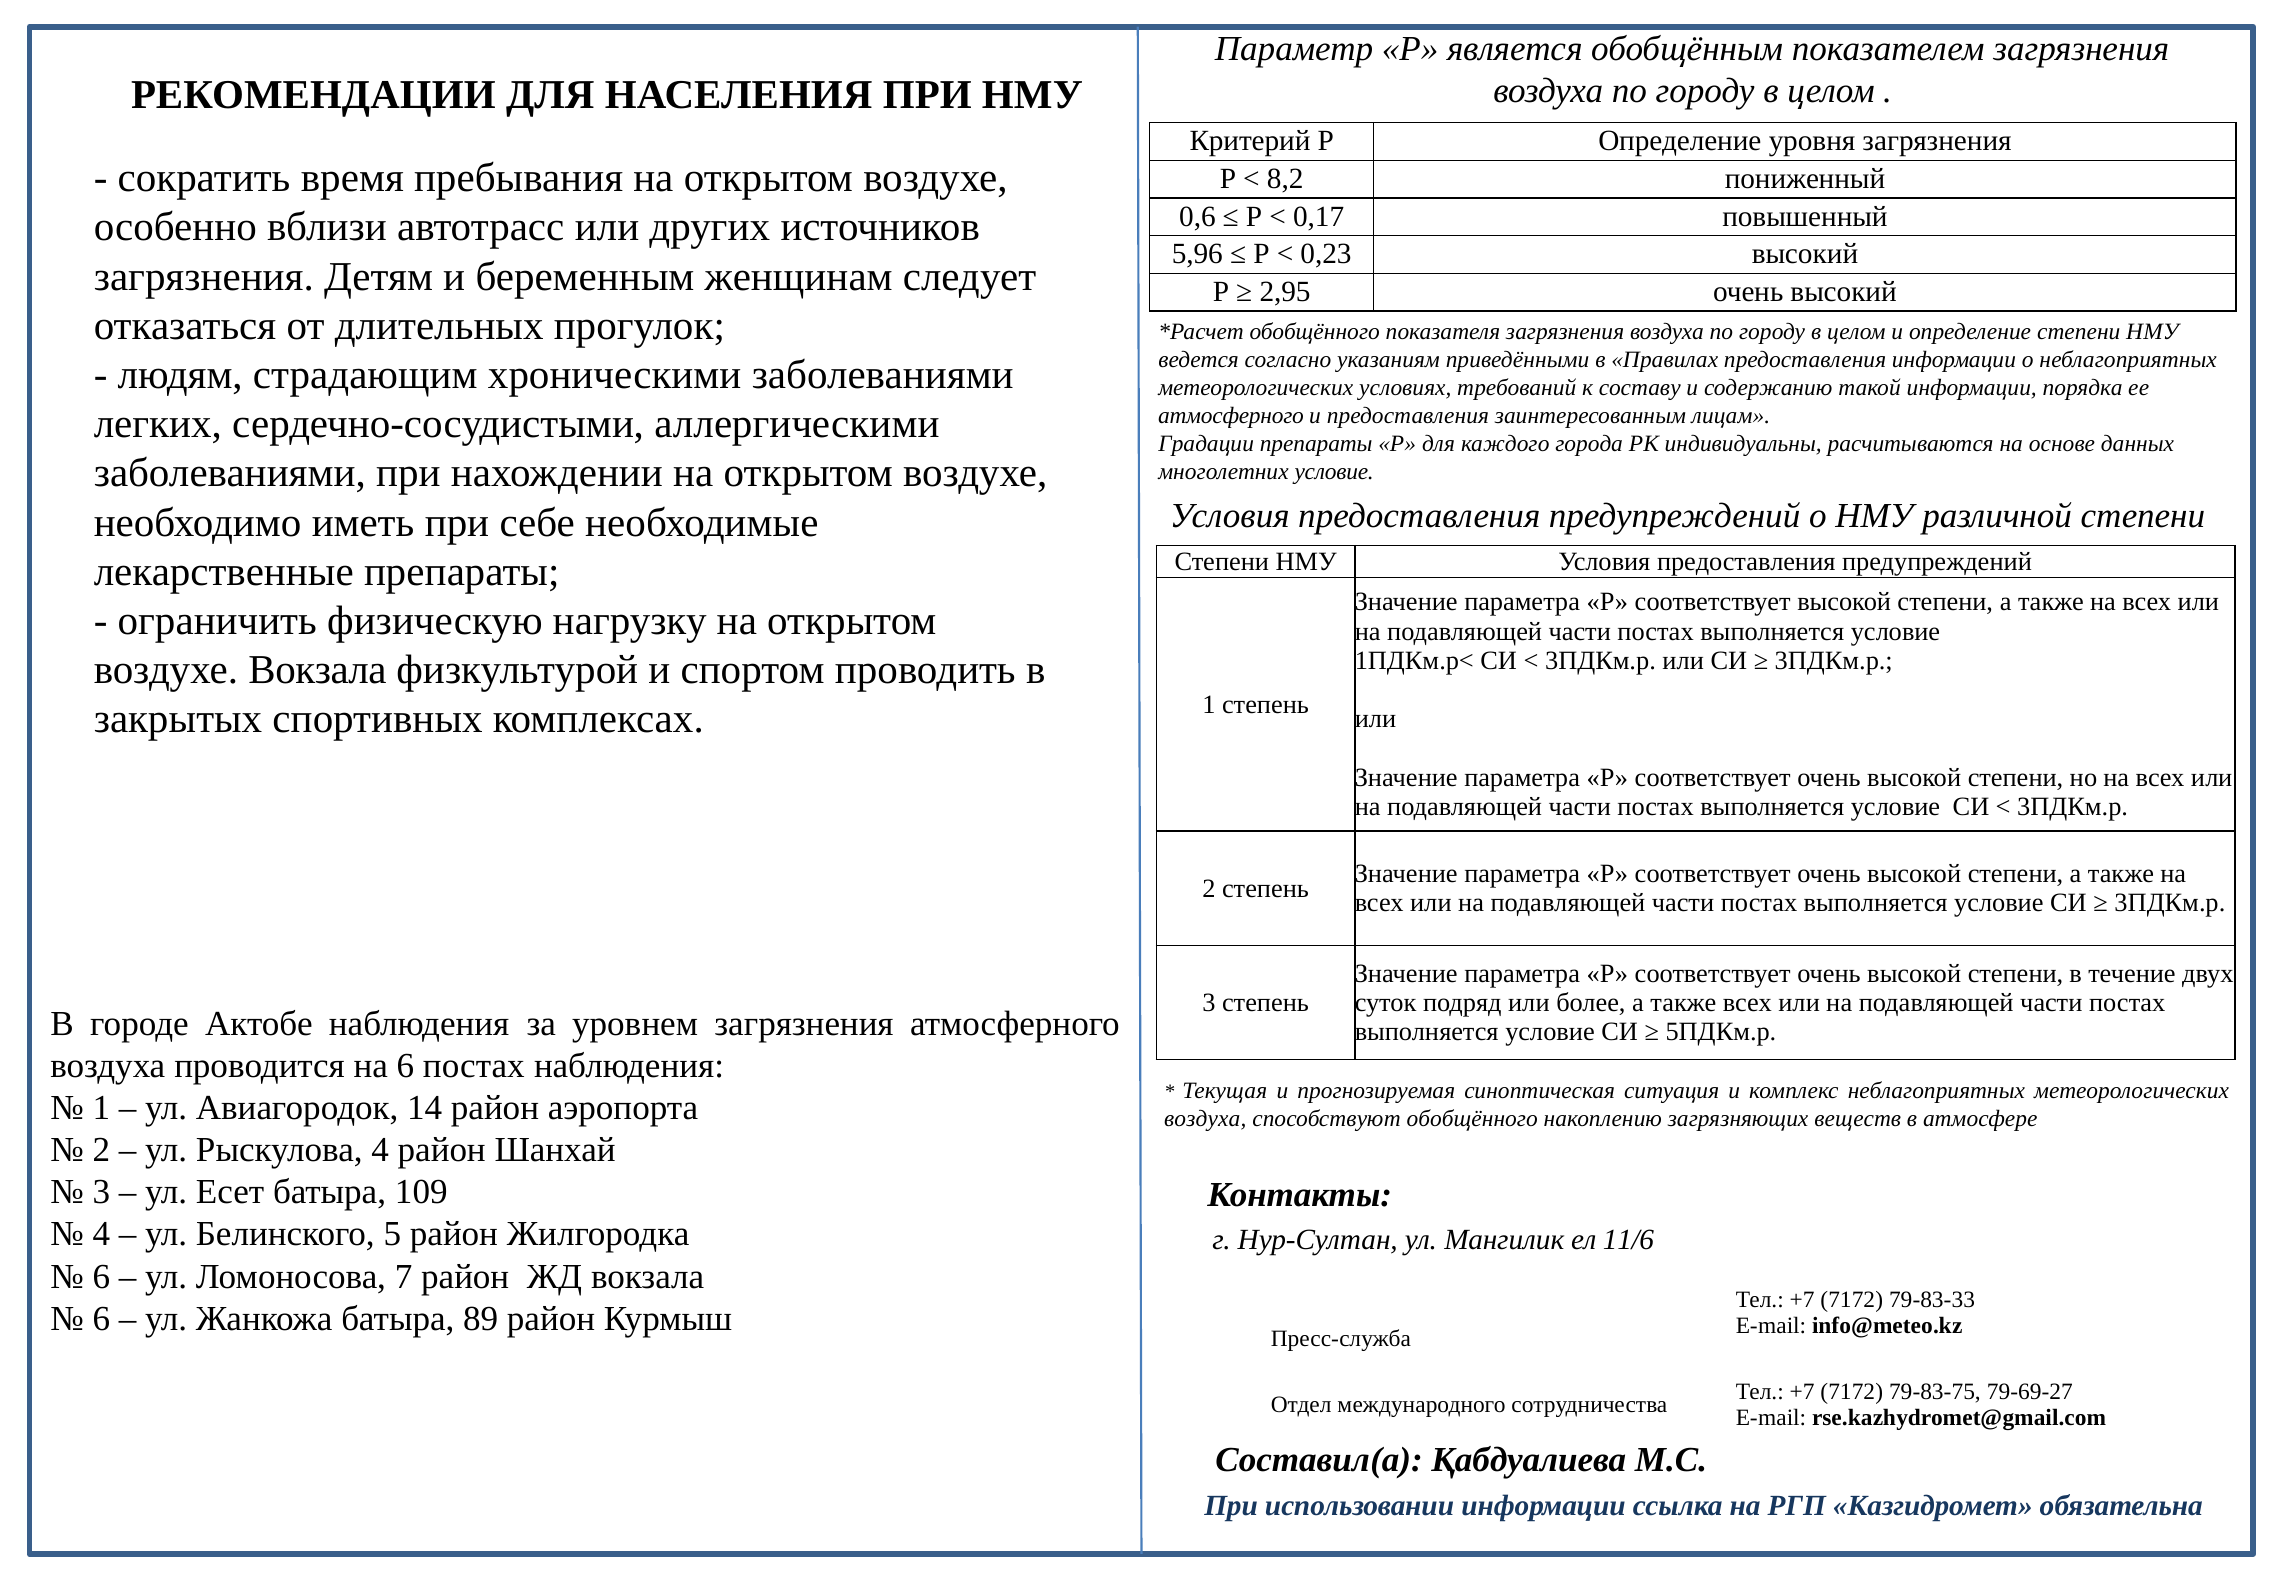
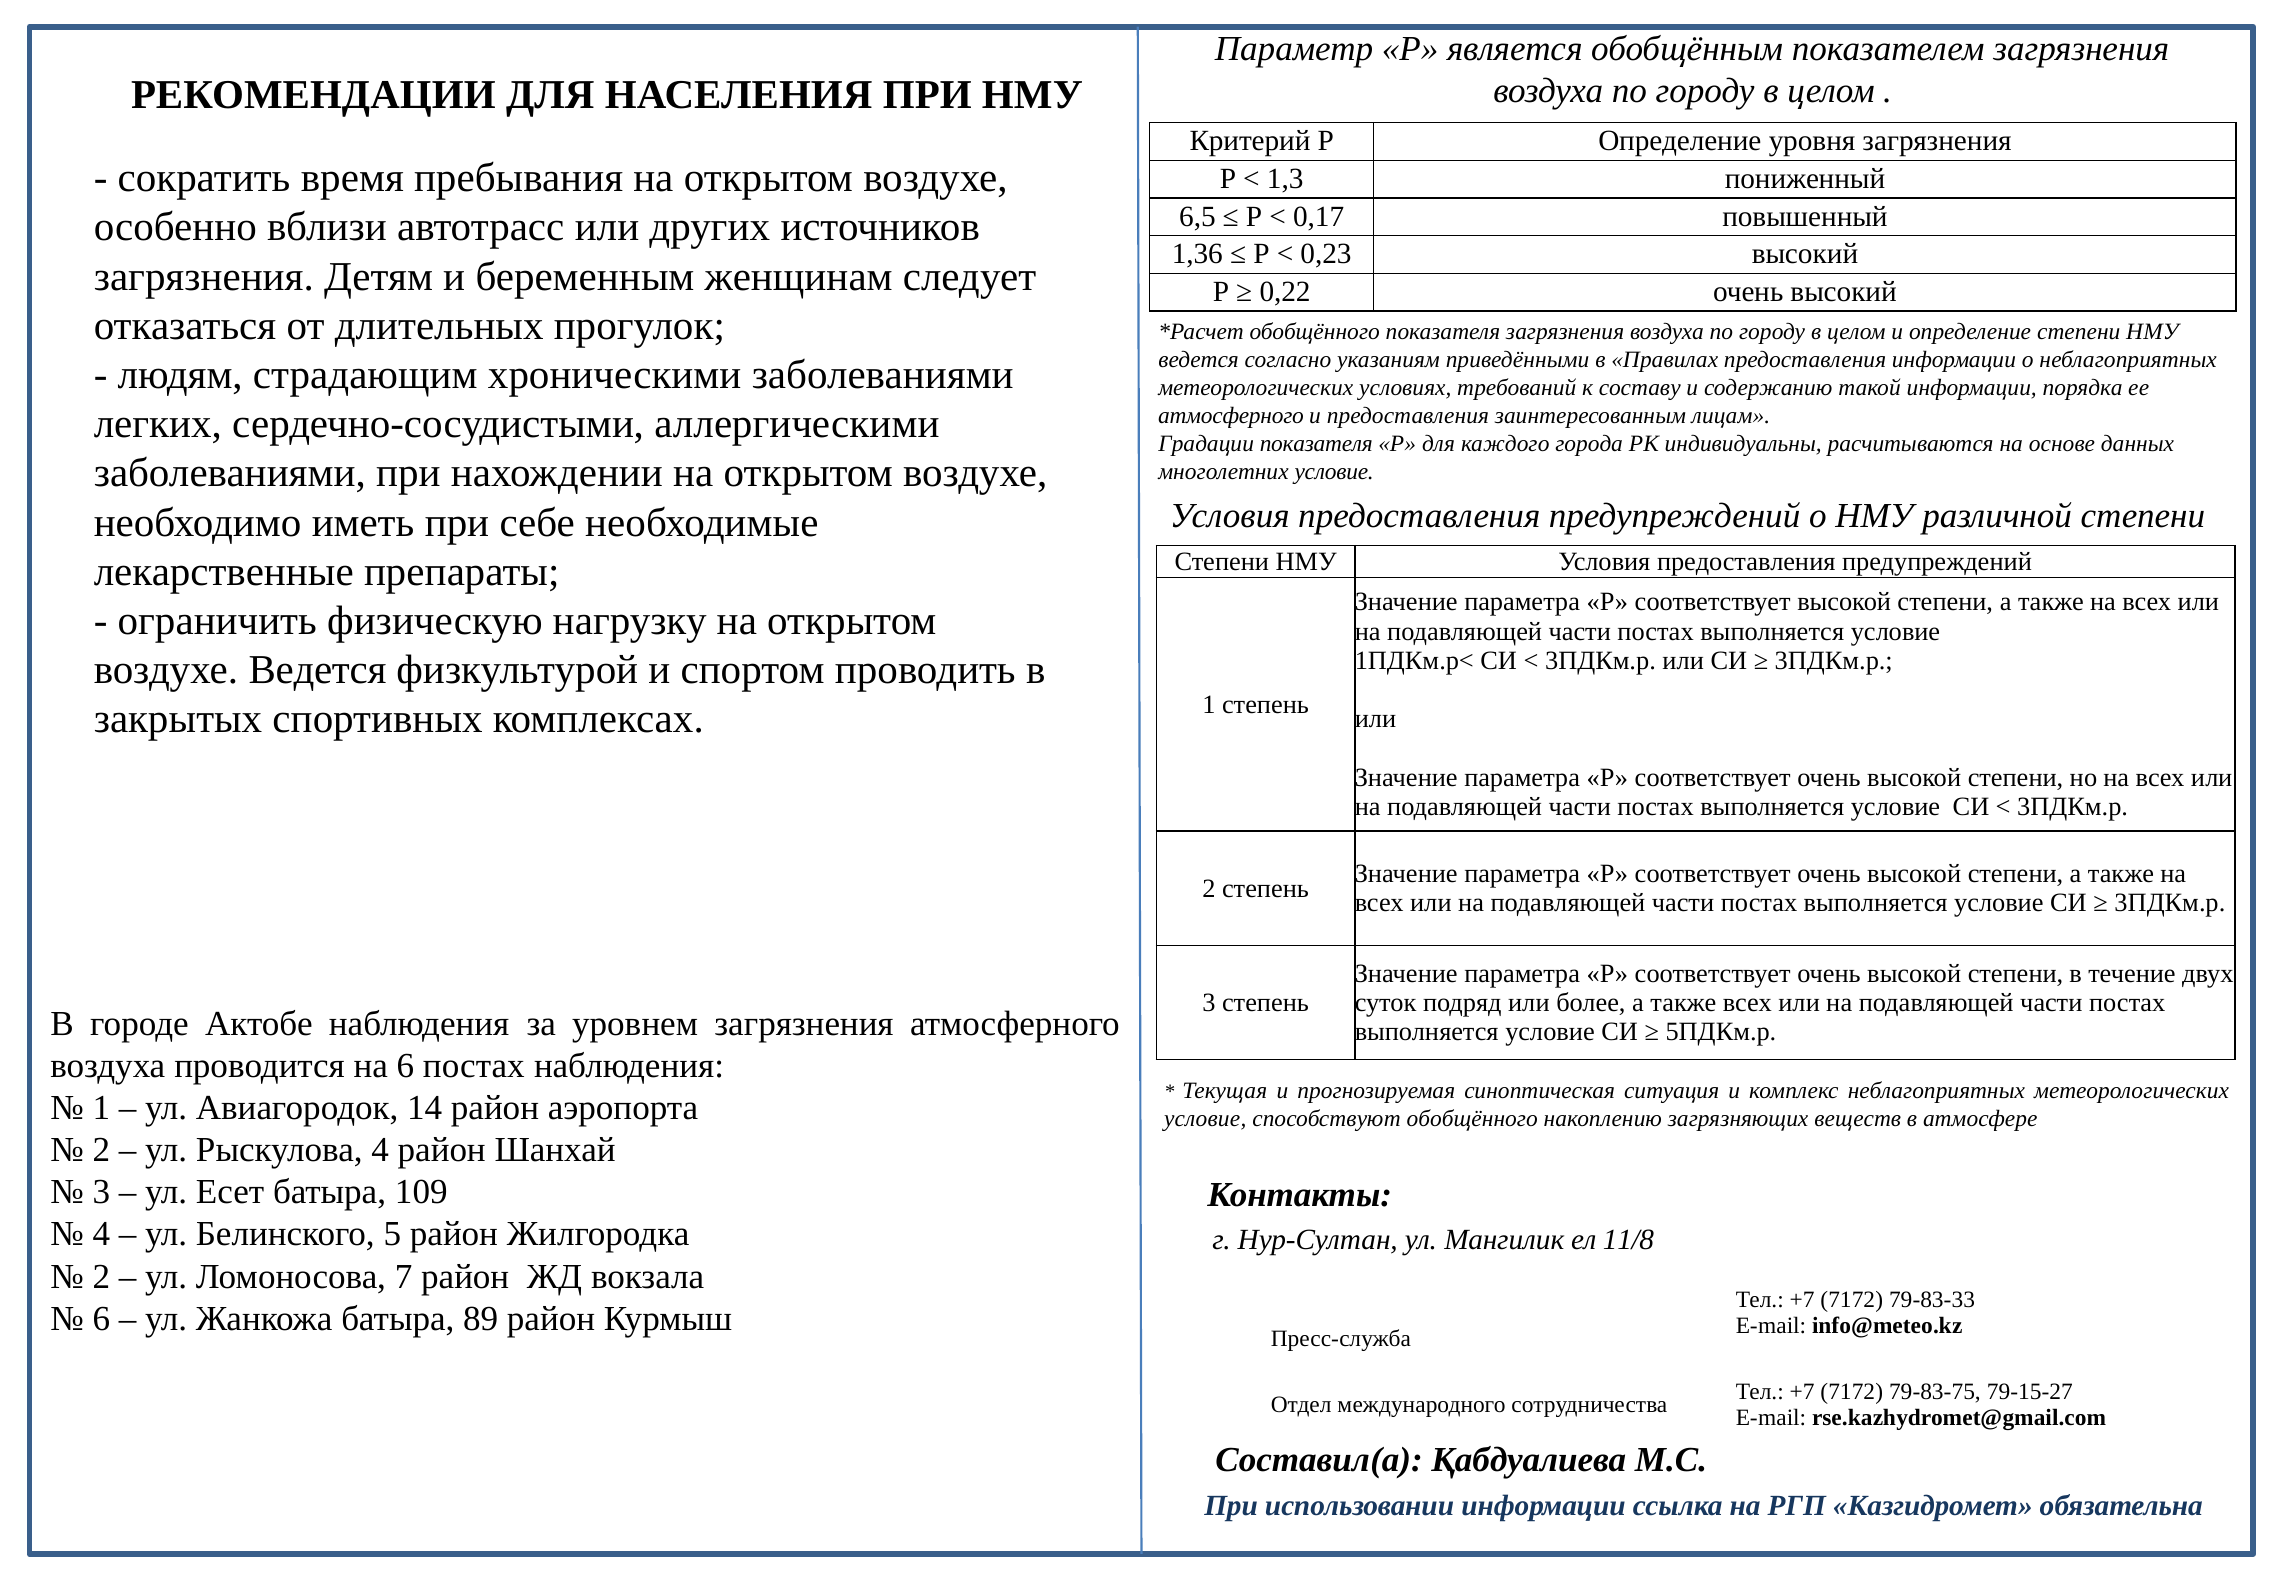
8,2: 8,2 -> 1,3
0,6: 0,6 -> 6,5
5,96: 5,96 -> 1,36
2,95: 2,95 -> 0,22
Градации препараты: препараты -> показателя
воздухе Вокзала: Вокзала -> Ведется
воздуха at (1205, 1119): воздуха -> условие
11/6: 11/6 -> 11/8
6 at (101, 1276): 6 -> 2
79-69-27: 79-69-27 -> 79-15-27
